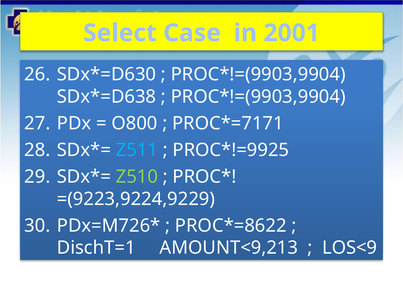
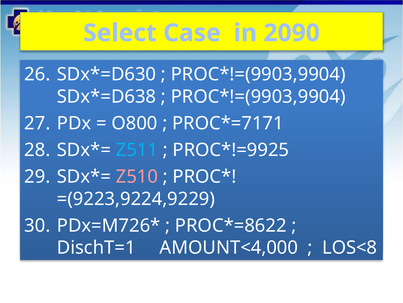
2001: 2001 -> 2090
Z510 colour: light green -> pink
AMOUNT<9,213: AMOUNT<9,213 -> AMOUNT<4,000
LOS<9: LOS<9 -> LOS<8
